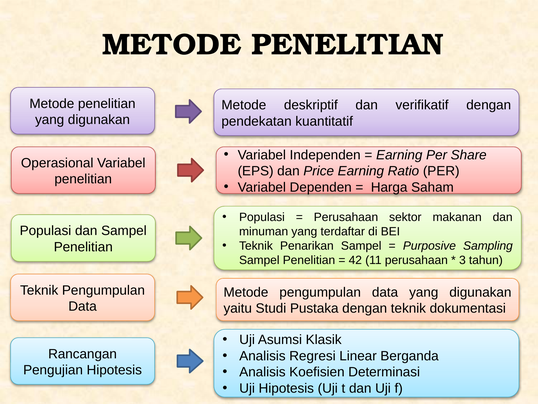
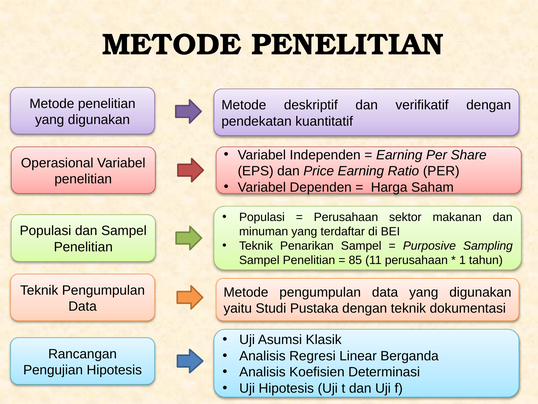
42: 42 -> 85
3: 3 -> 1
